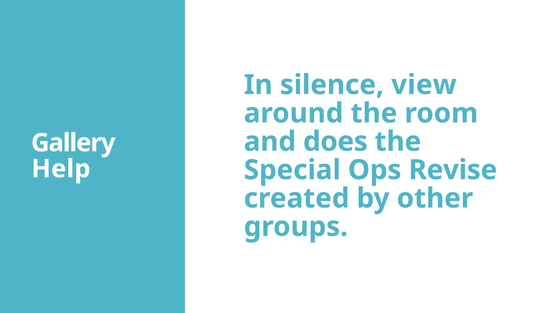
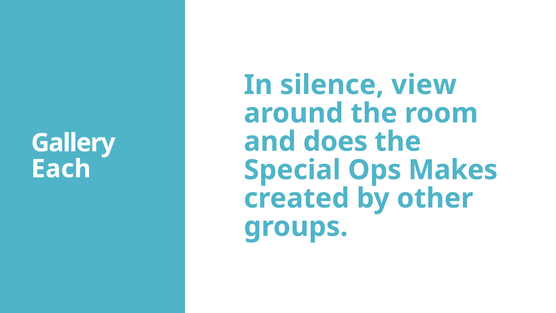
Help: Help -> Each
Revise: Revise -> Makes
